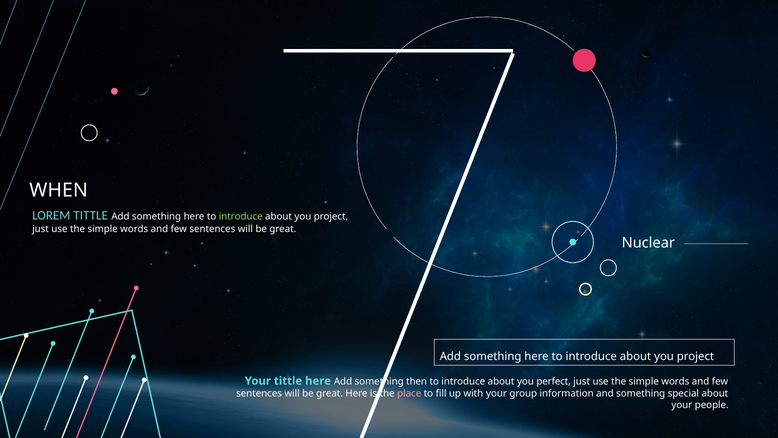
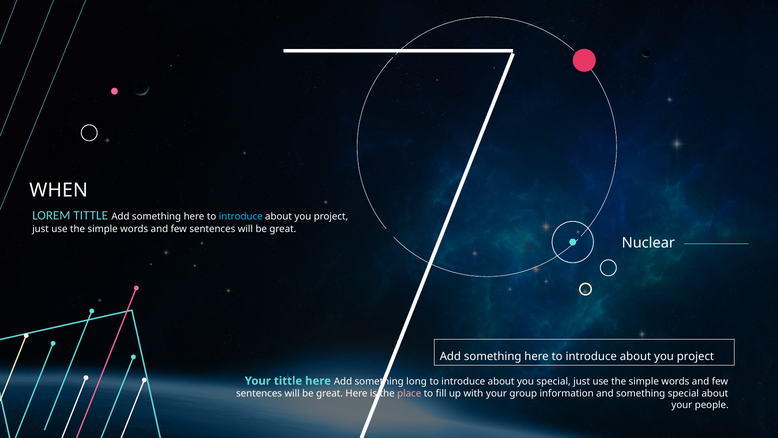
introduce at (241, 216) colour: light green -> light blue
then: then -> long
you perfect: perfect -> special
